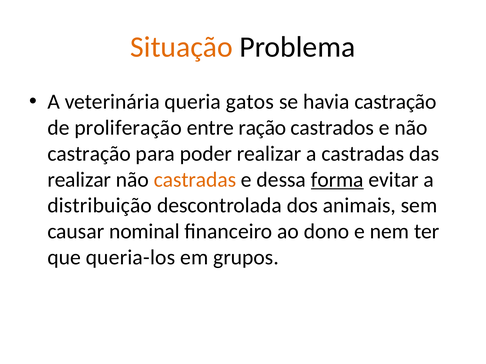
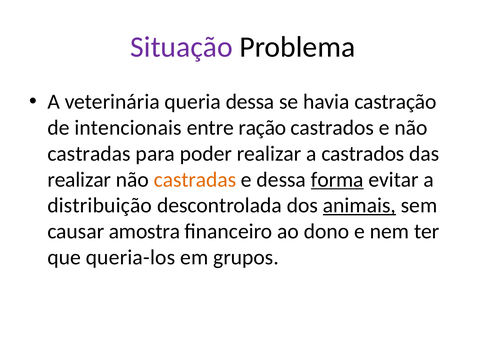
Situação colour: orange -> purple
queria gatos: gatos -> dessa
proliferação: proliferação -> intencionais
castração at (89, 154): castração -> castradas
a castradas: castradas -> castrados
animais underline: none -> present
nominal: nominal -> amostra
